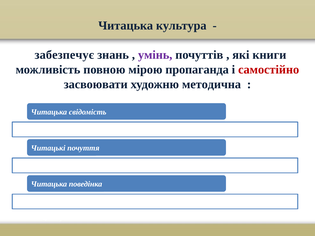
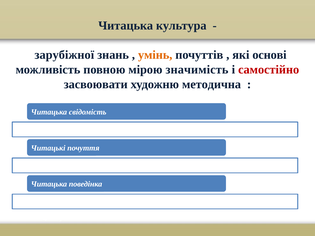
забезпечує: забезпечує -> зарубіжної
умінь colour: purple -> orange
книги: книги -> основі
пропаганда: пропаганда -> значимість
